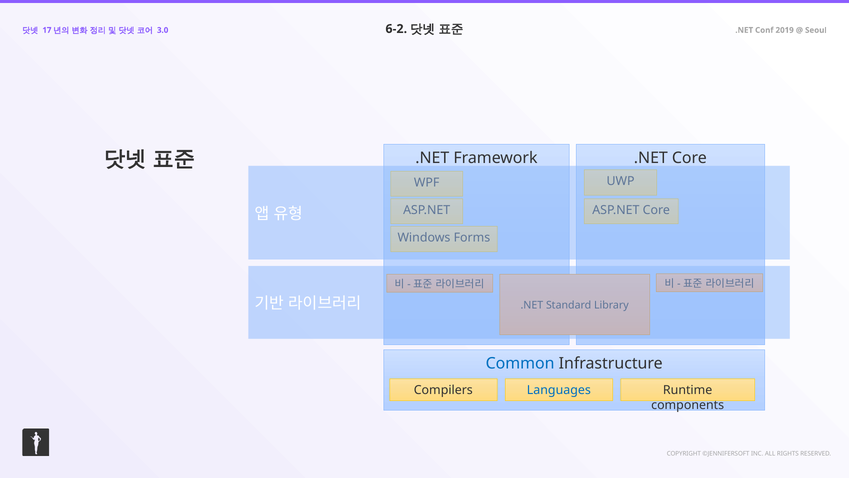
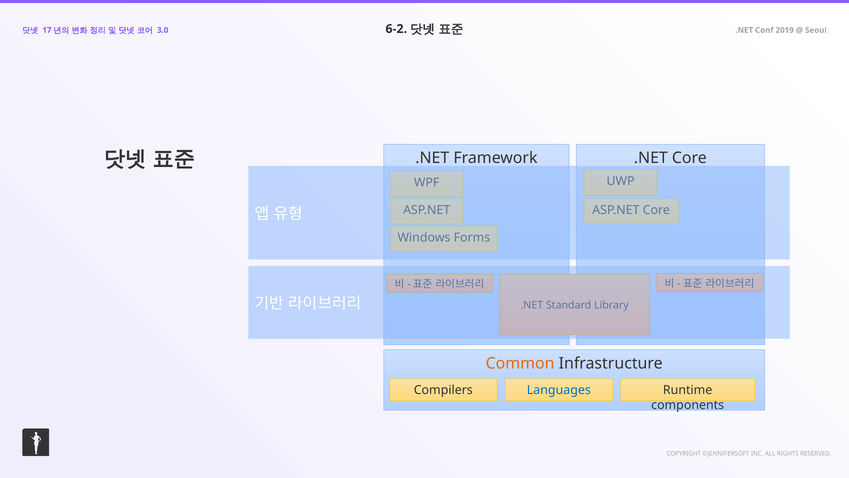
Common colour: blue -> orange
